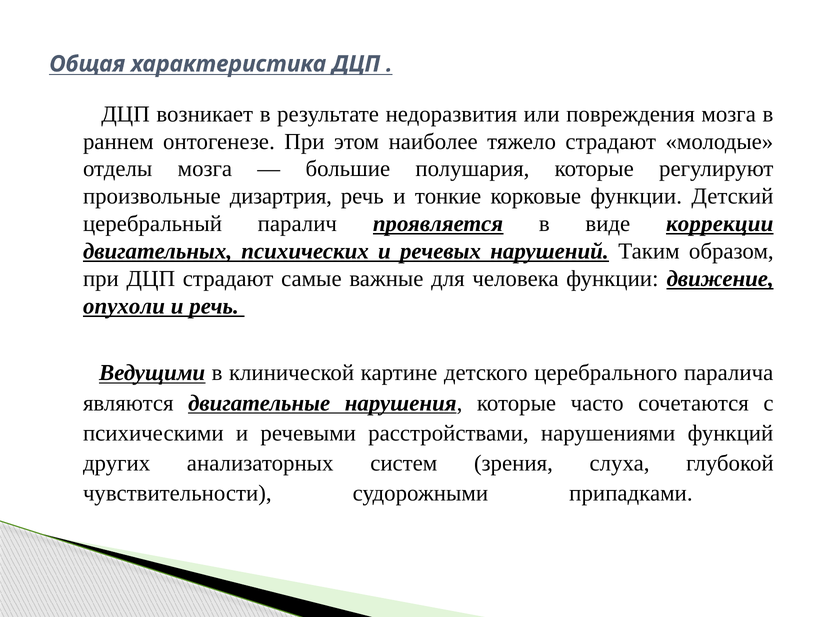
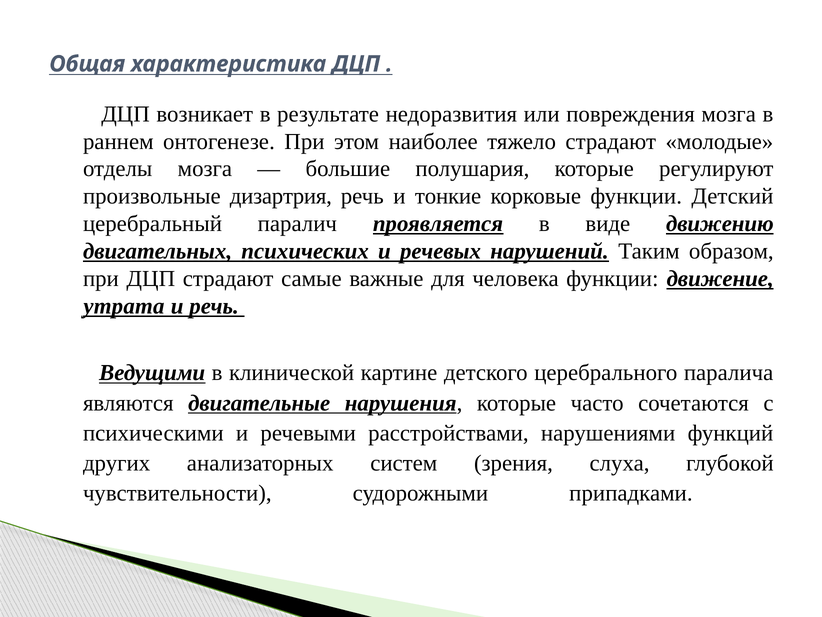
коррекции: коррекции -> движению
опухоли: опухоли -> утрата
